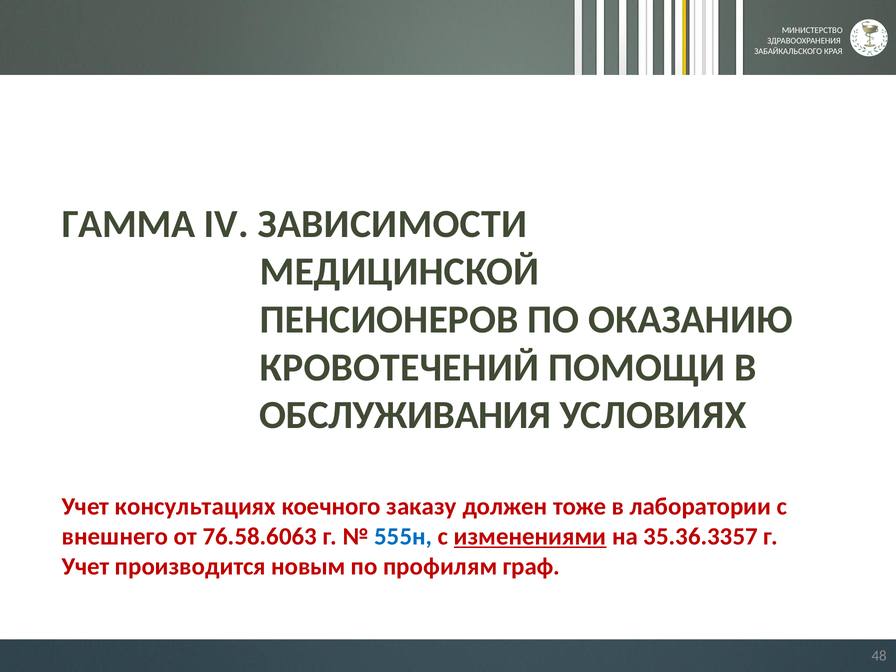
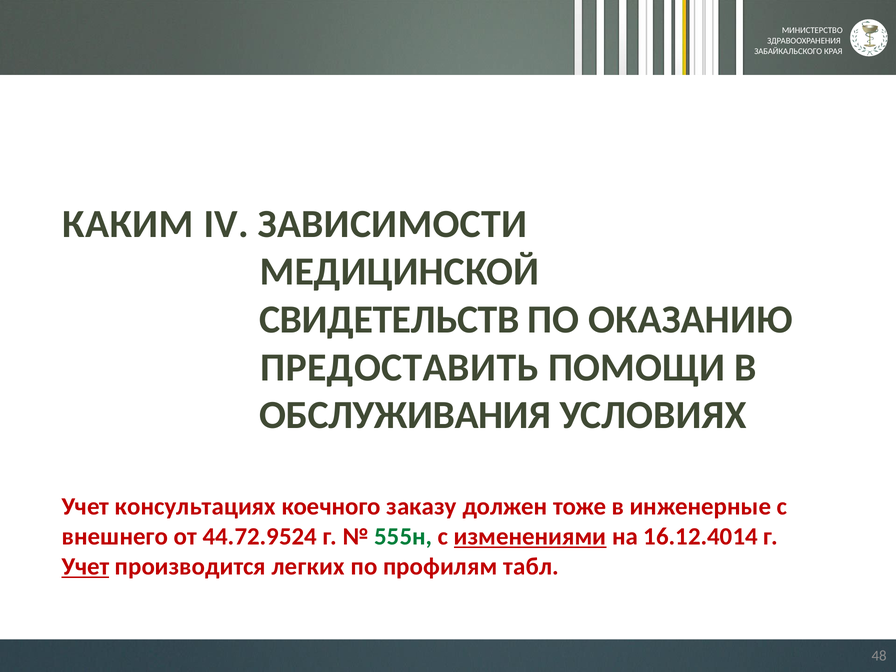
ГАММА: ГАММА -> КАКИМ
ПЕНСИОНЕРОВ: ПЕНСИОНЕРОВ -> СВИДЕТЕЛЬСТВ
КРОВОТЕЧЕНИЙ: КРОВОТЕЧЕНИЙ -> ПРЕДОСТАВИТЬ
лаборатории: лаборатории -> инженерные
76.58.6063: 76.58.6063 -> 44.72.9524
555н colour: blue -> green
35.36.3357: 35.36.3357 -> 16.12.4014
Учет at (85, 566) underline: none -> present
новым: новым -> легких
граф: граф -> табл
